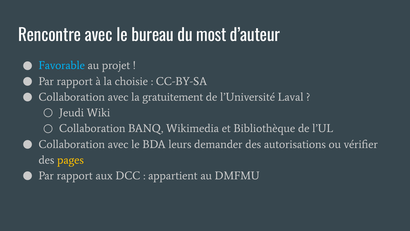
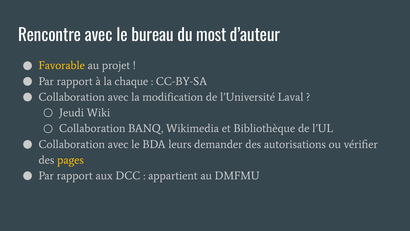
Favorable colour: light blue -> yellow
choisie: choisie -> chaque
gratuitement: gratuitement -> modification
